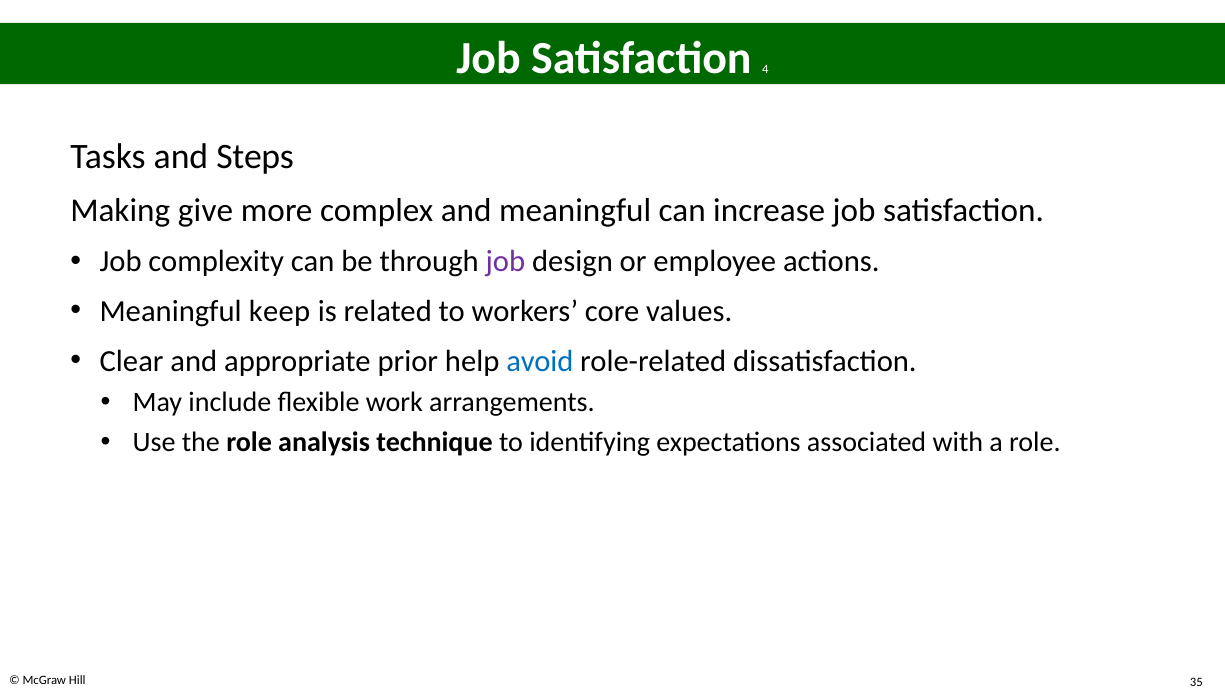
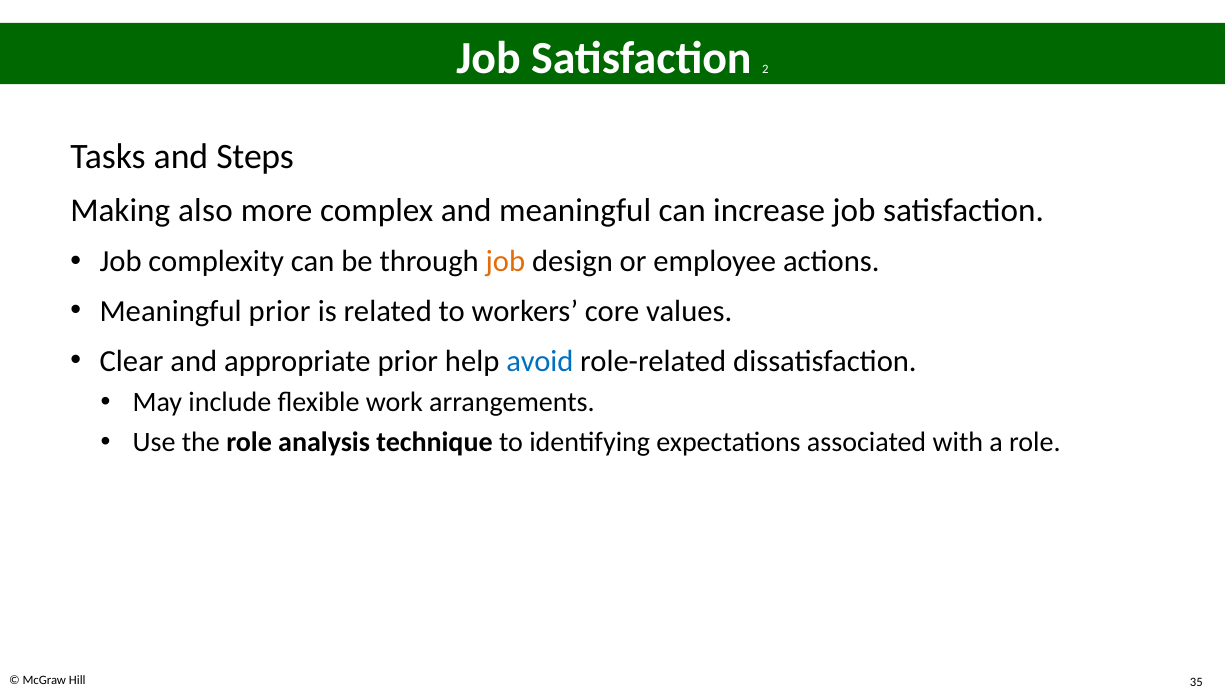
4: 4 -> 2
give: give -> also
job at (505, 262) colour: purple -> orange
Meaningful keep: keep -> prior
